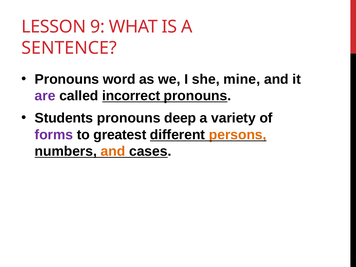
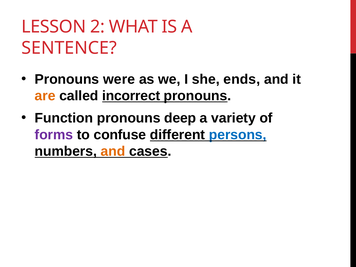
9: 9 -> 2
word: word -> were
mine: mine -> ends
are colour: purple -> orange
Students: Students -> Function
greatest: greatest -> confuse
persons colour: orange -> blue
